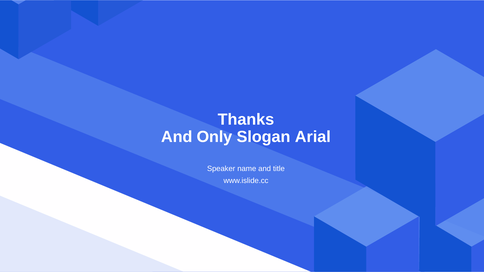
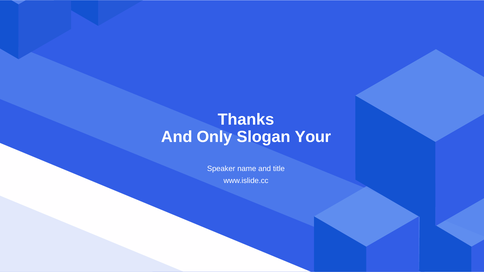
Arial: Arial -> Your
